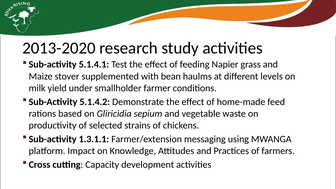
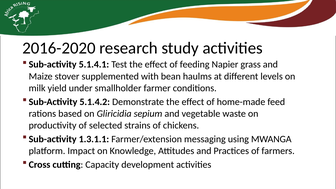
2013-2020: 2013-2020 -> 2016-2020
